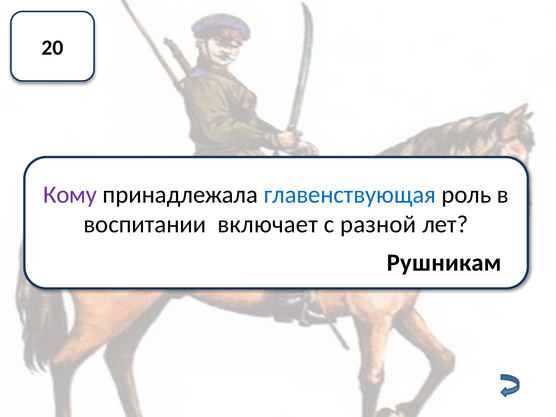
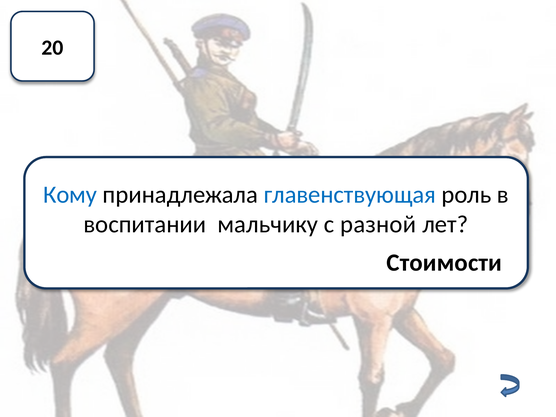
Кому colour: purple -> blue
включает: включает -> мальчику
Рушникам: Рушникам -> Стоимости
